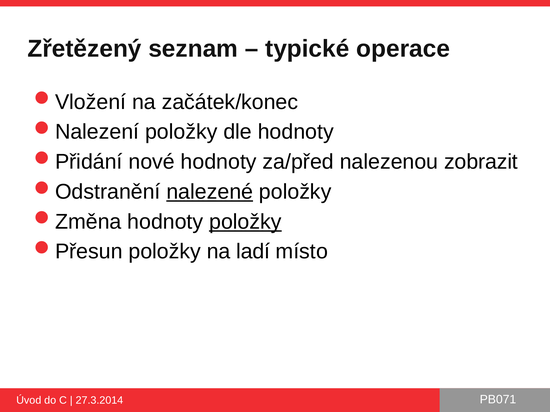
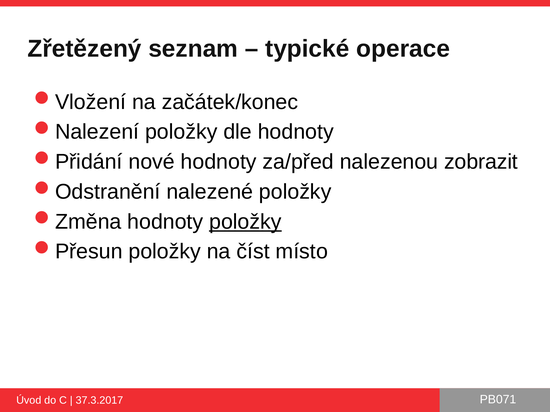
nalezené underline: present -> none
ladí: ladí -> číst
27.3.2014: 27.3.2014 -> 37.3.2017
